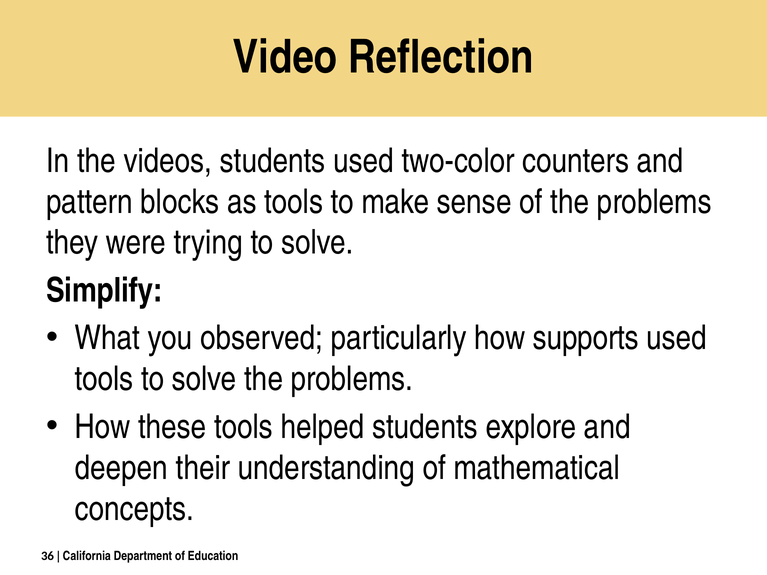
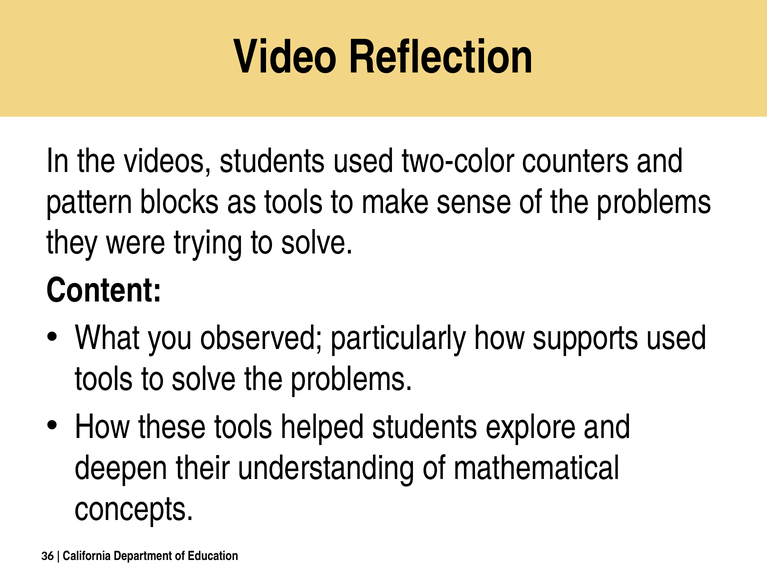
Simplify: Simplify -> Content
